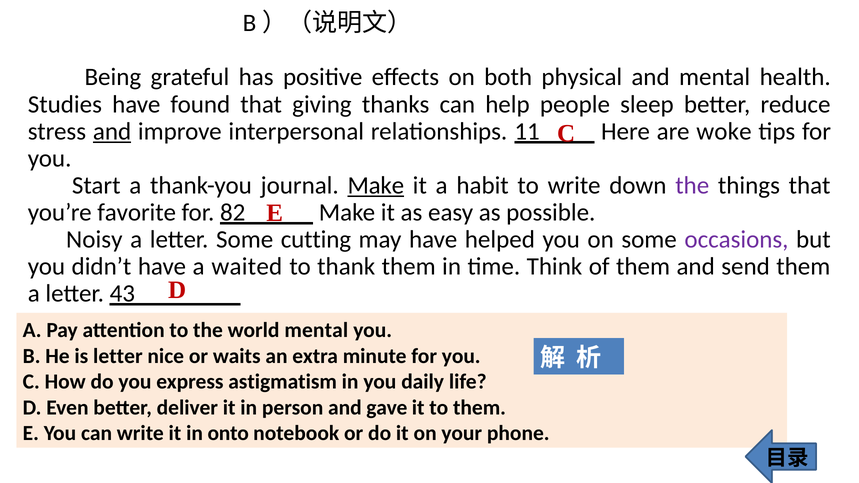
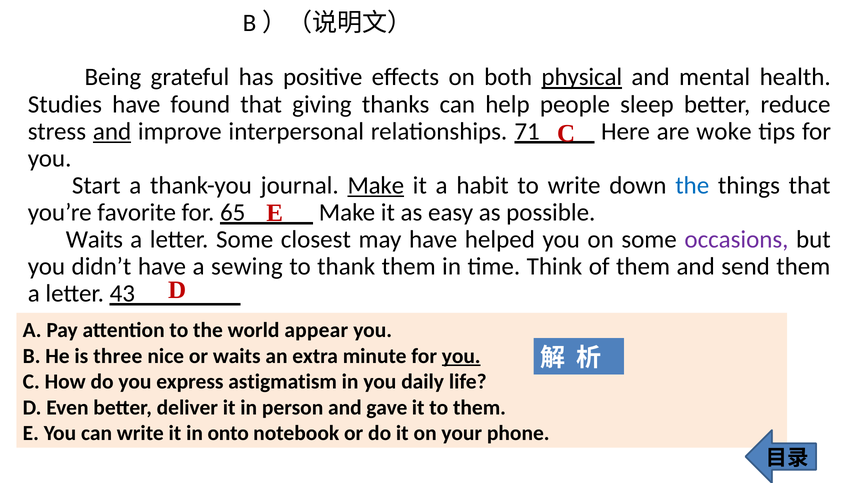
physical underline: none -> present
11: 11 -> 71
the at (692, 186) colour: purple -> blue
82: 82 -> 65
Noisy at (94, 240): Noisy -> Waits
cutting: cutting -> closest
waited: waited -> sewing
world mental: mental -> appear
is letter: letter -> three
you at (461, 356) underline: none -> present
